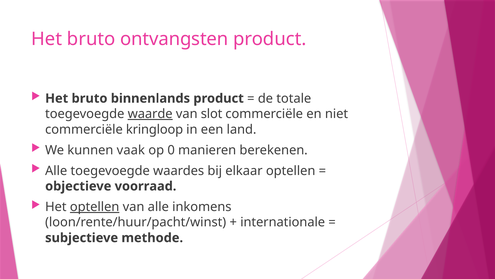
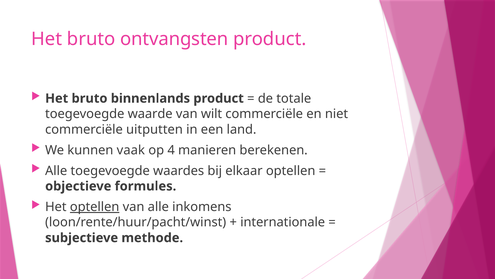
waarde underline: present -> none
slot: slot -> wilt
kringloop: kringloop -> uitputten
0: 0 -> 4
voorraad: voorraad -> formules
